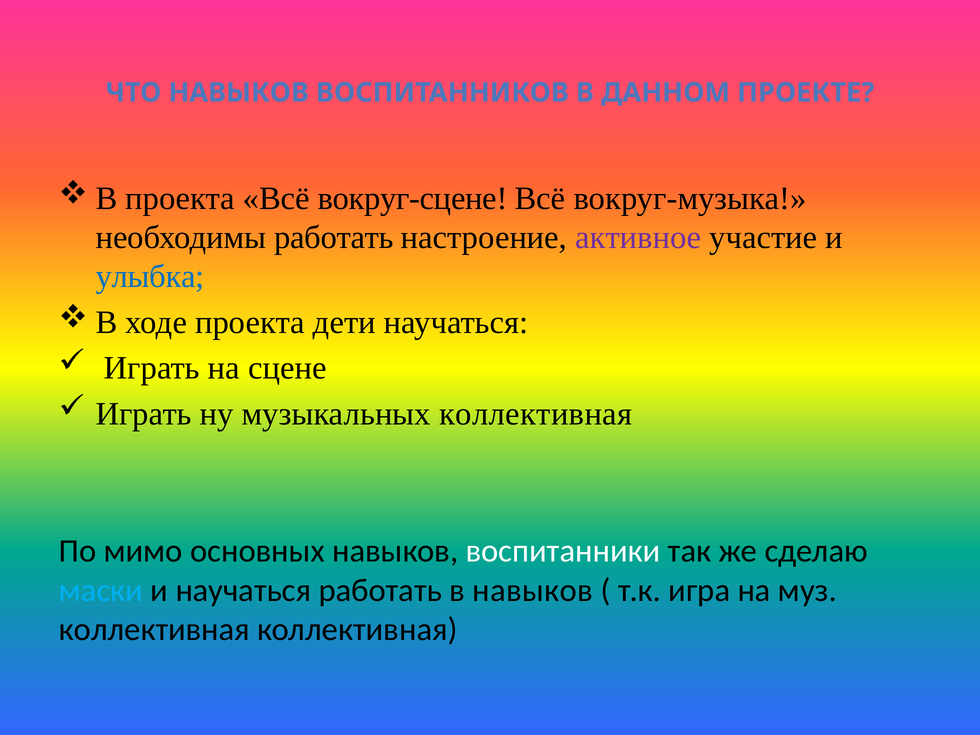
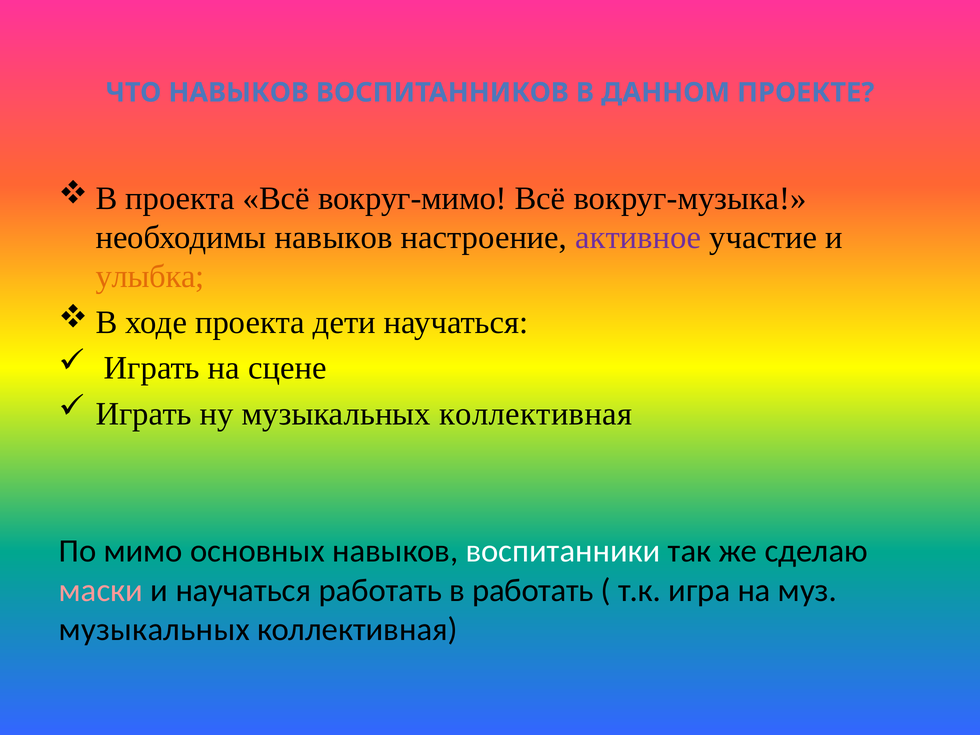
вокруг-сцене: вокруг-сцене -> вокруг-мимо
необходимы работать: работать -> навыков
улыбка colour: blue -> orange
маски colour: light blue -> pink
в навыков: навыков -> работать
коллективная at (154, 629): коллективная -> музыкальных
